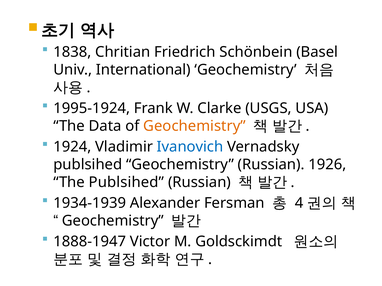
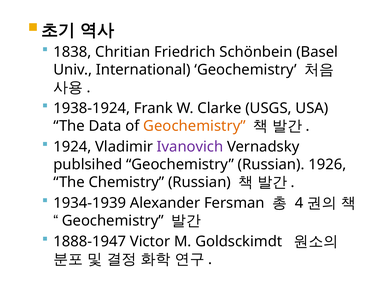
1995-1924: 1995-1924 -> 1938-1924
Ivanovich colour: blue -> purple
The Publsihed: Publsihed -> Chemistry
